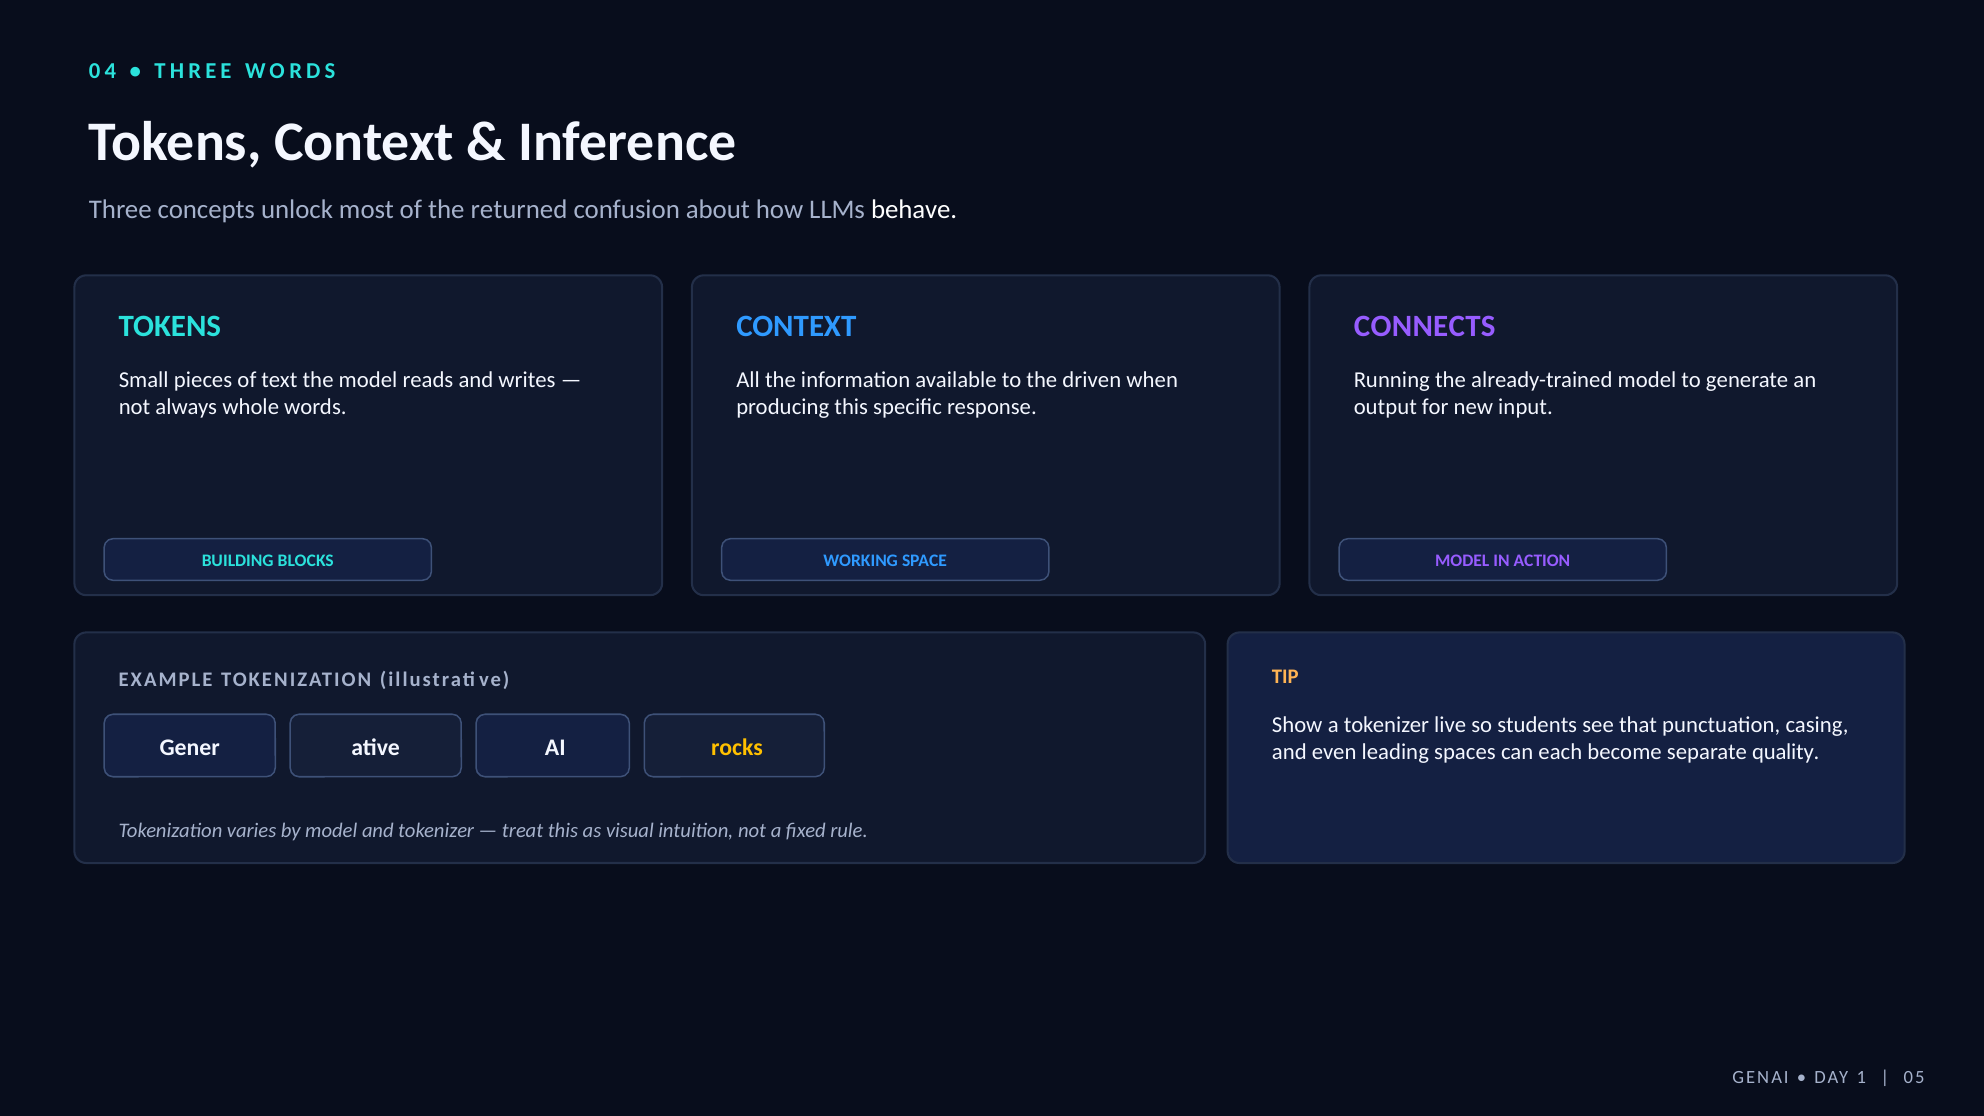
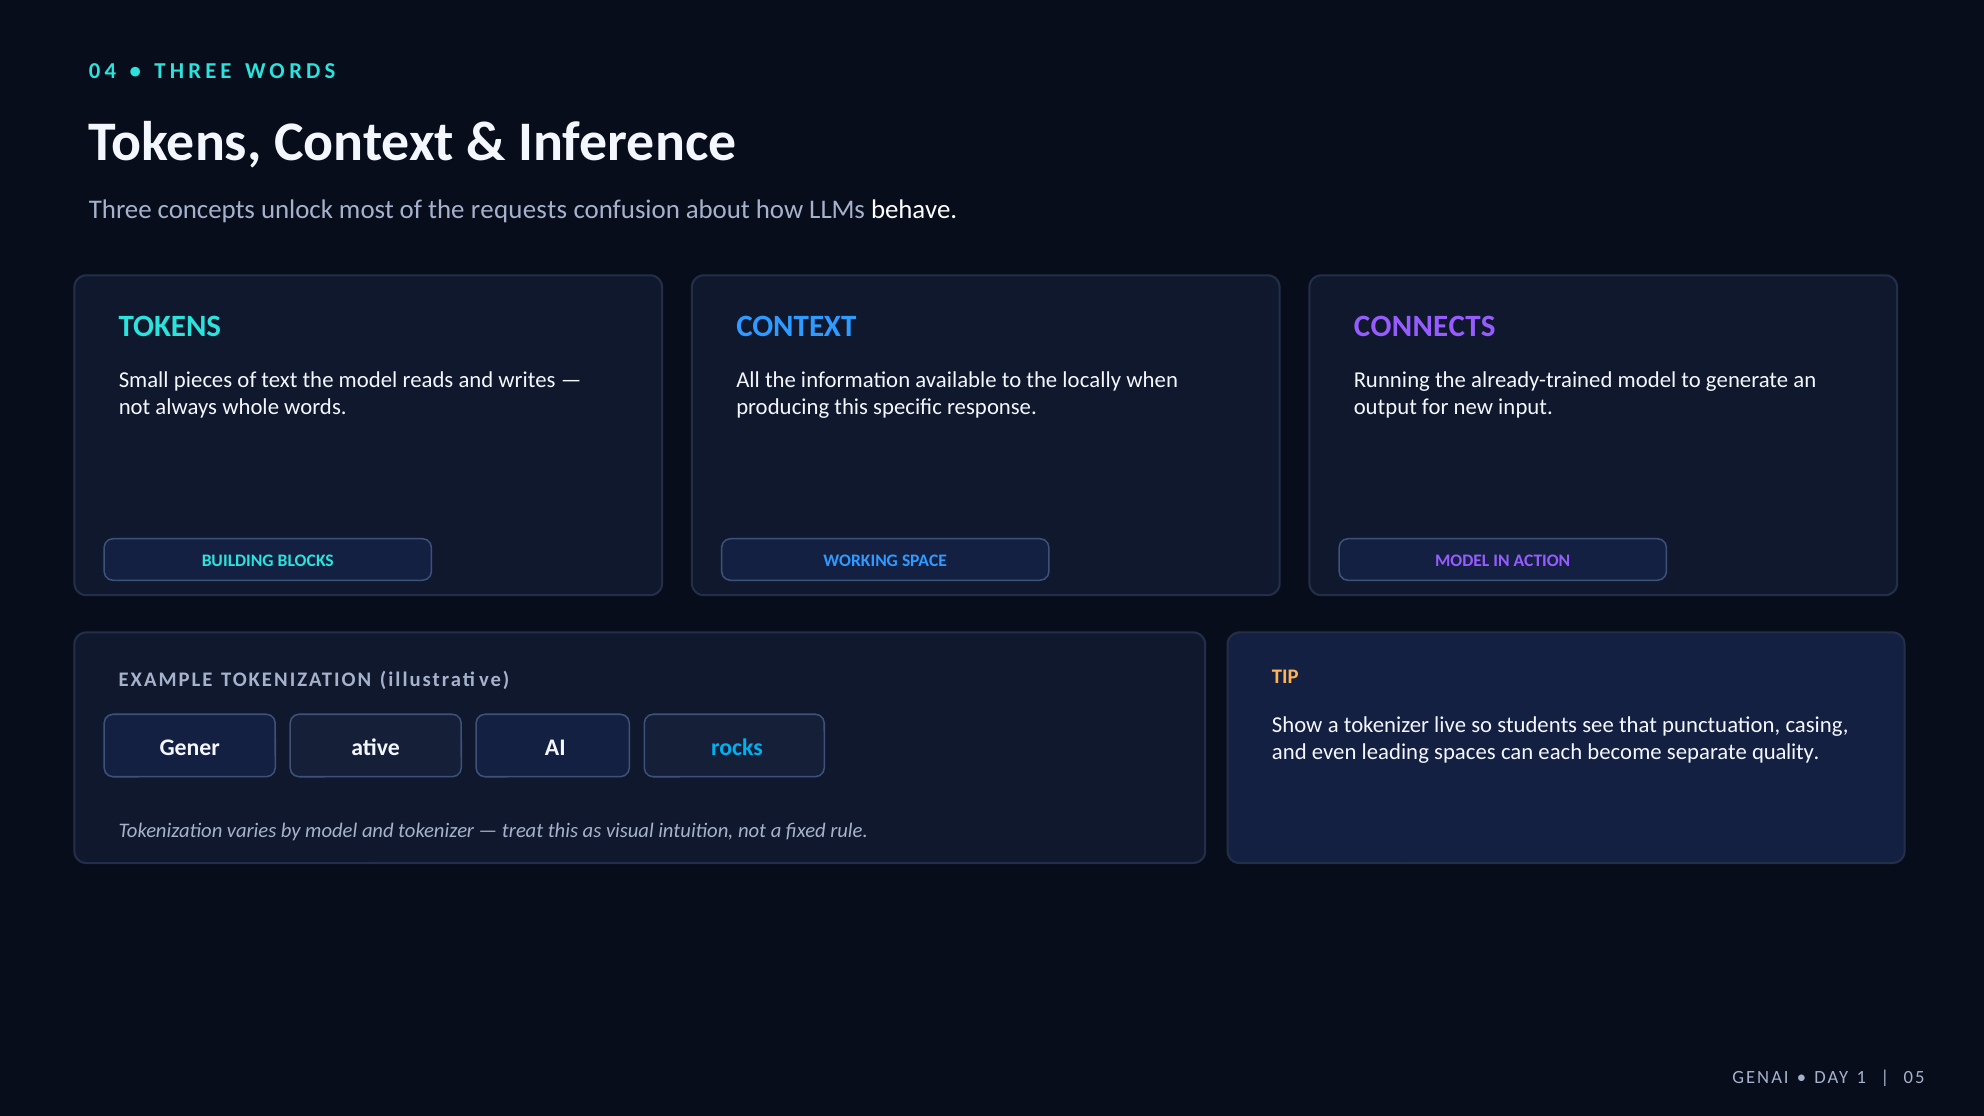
returned: returned -> requests
driven: driven -> locally
rocks colour: yellow -> light blue
